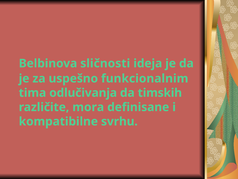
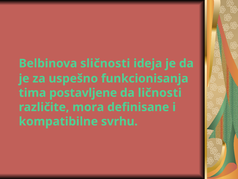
funkcionalnim: funkcionalnim -> funkcionisanja
odlučivanja: odlučivanja -> postavljene
timskih: timskih -> ličnosti
